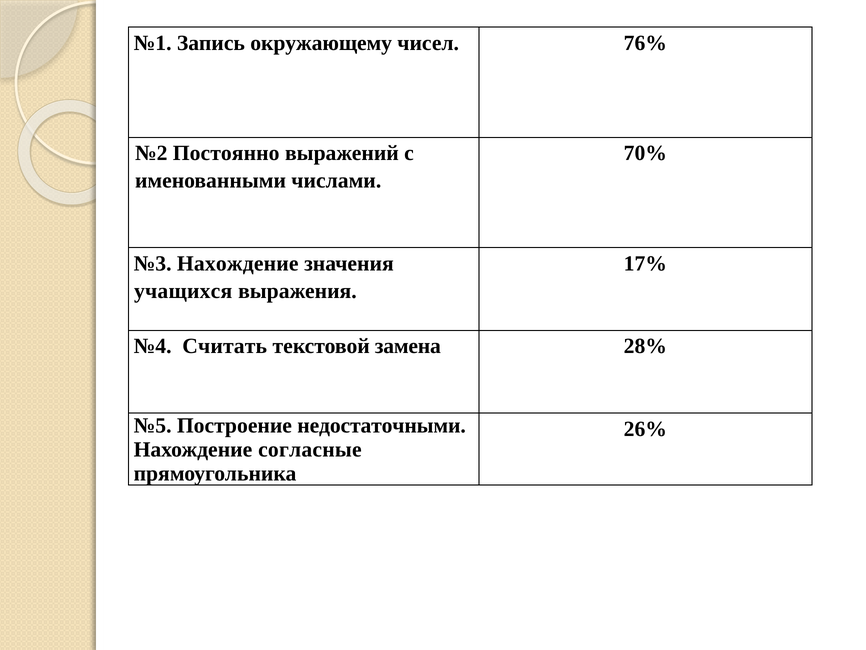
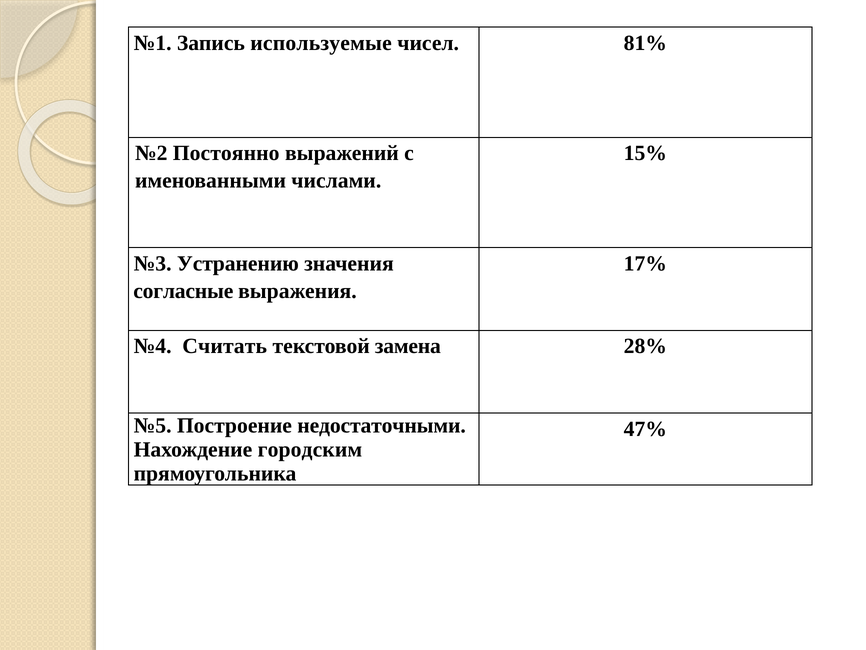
окружающему: окружающему -> используемые
76%: 76% -> 81%
70%: 70% -> 15%
№3 Нахождение: Нахождение -> Устранению
учащихся: учащихся -> согласные
26%: 26% -> 47%
согласные: согласные -> городским
